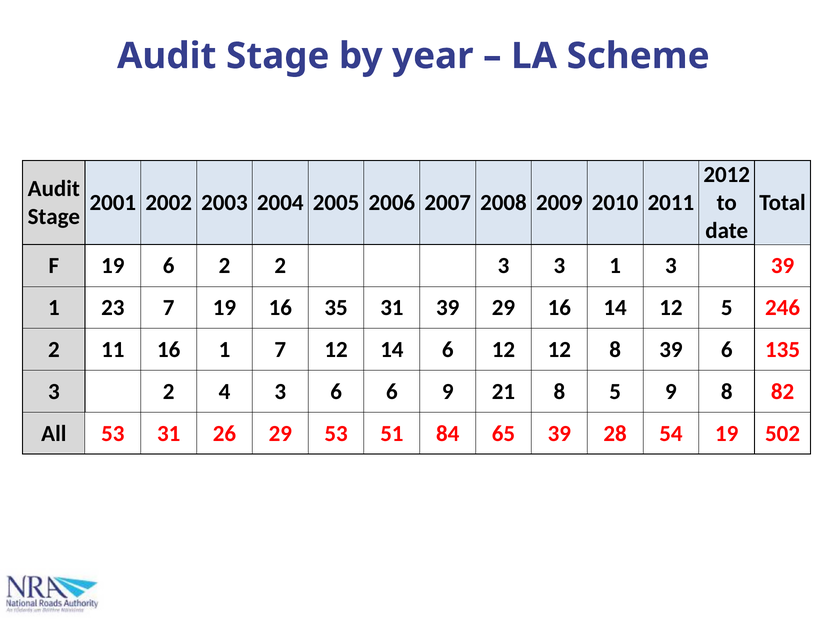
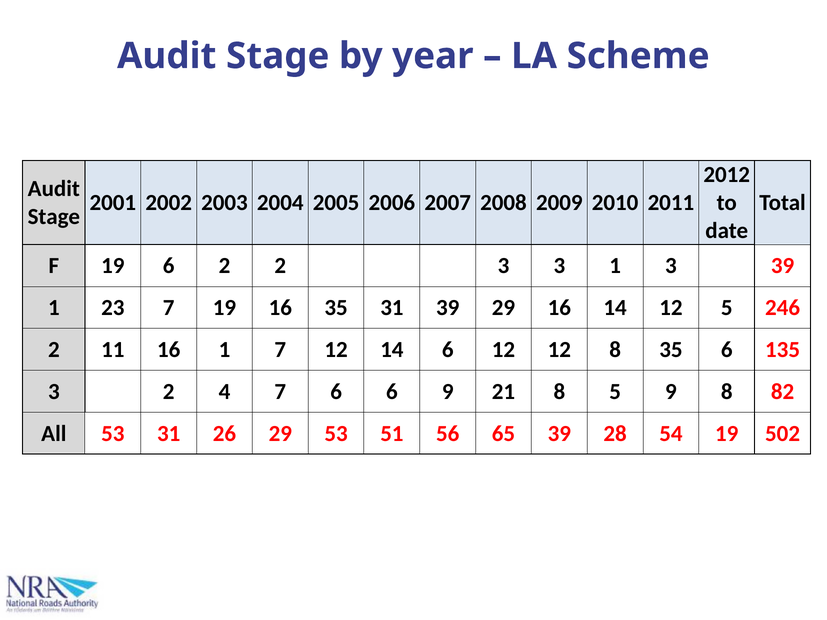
8 39: 39 -> 35
4 3: 3 -> 7
84: 84 -> 56
